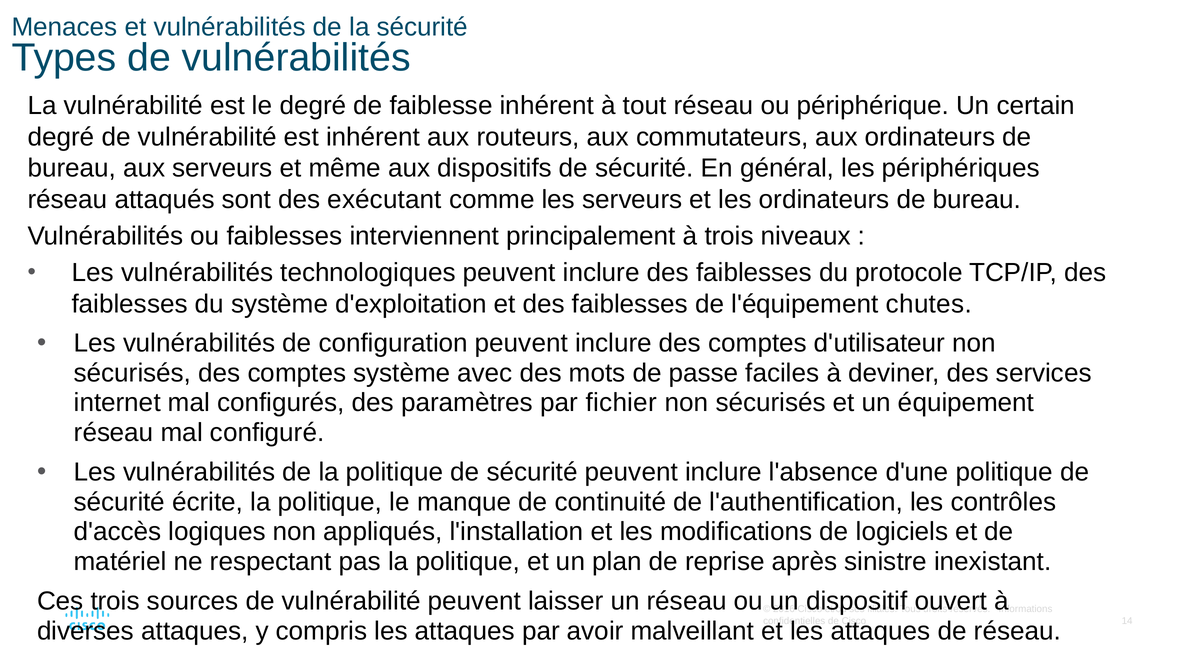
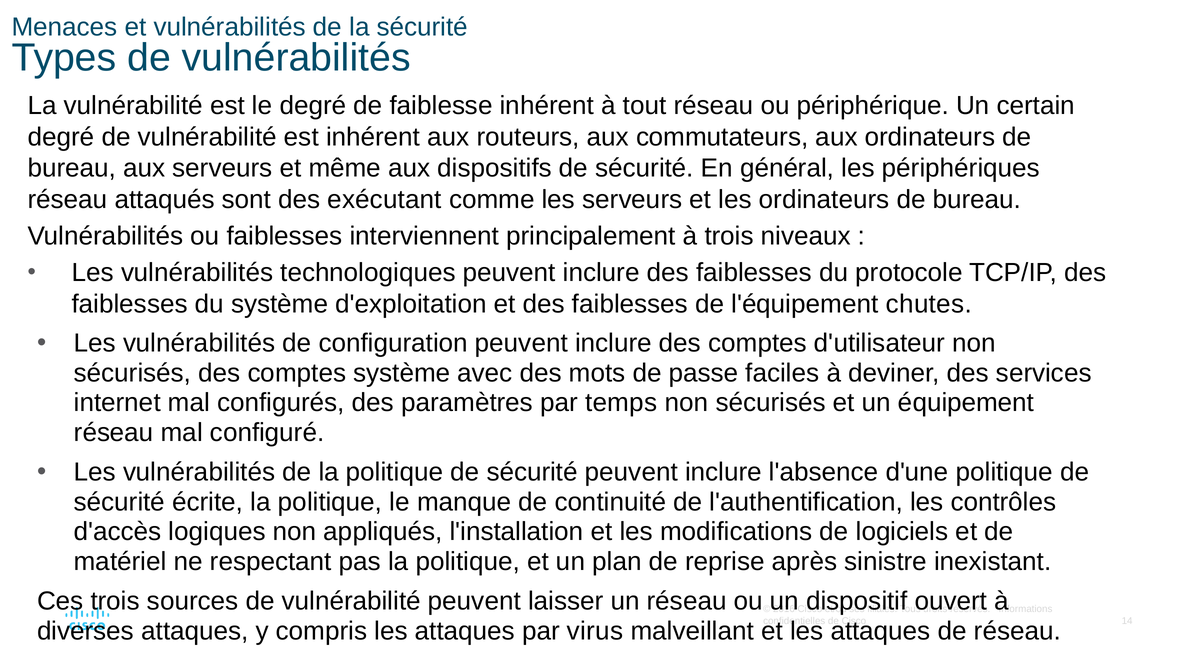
fichier: fichier -> temps
avoir: avoir -> virus
